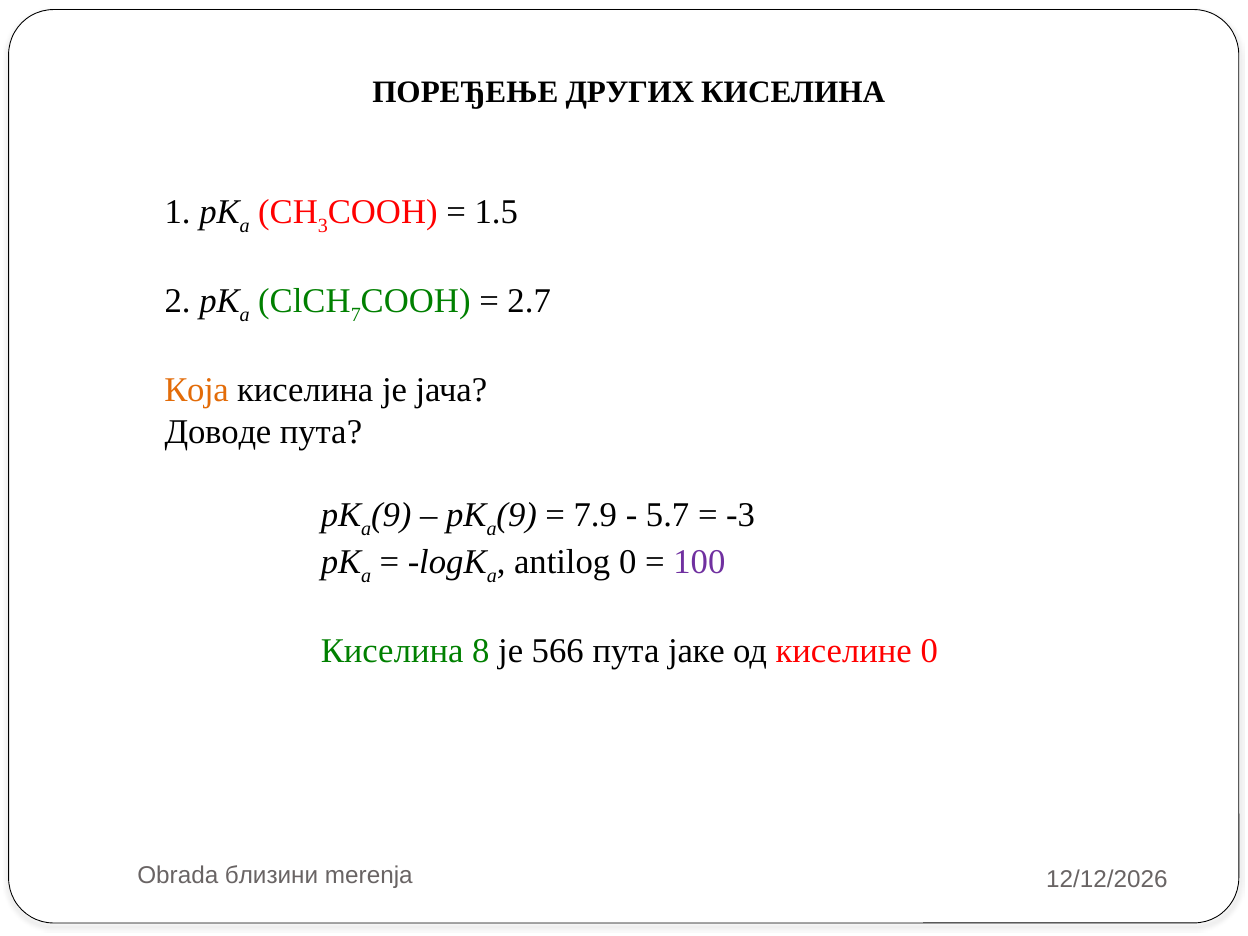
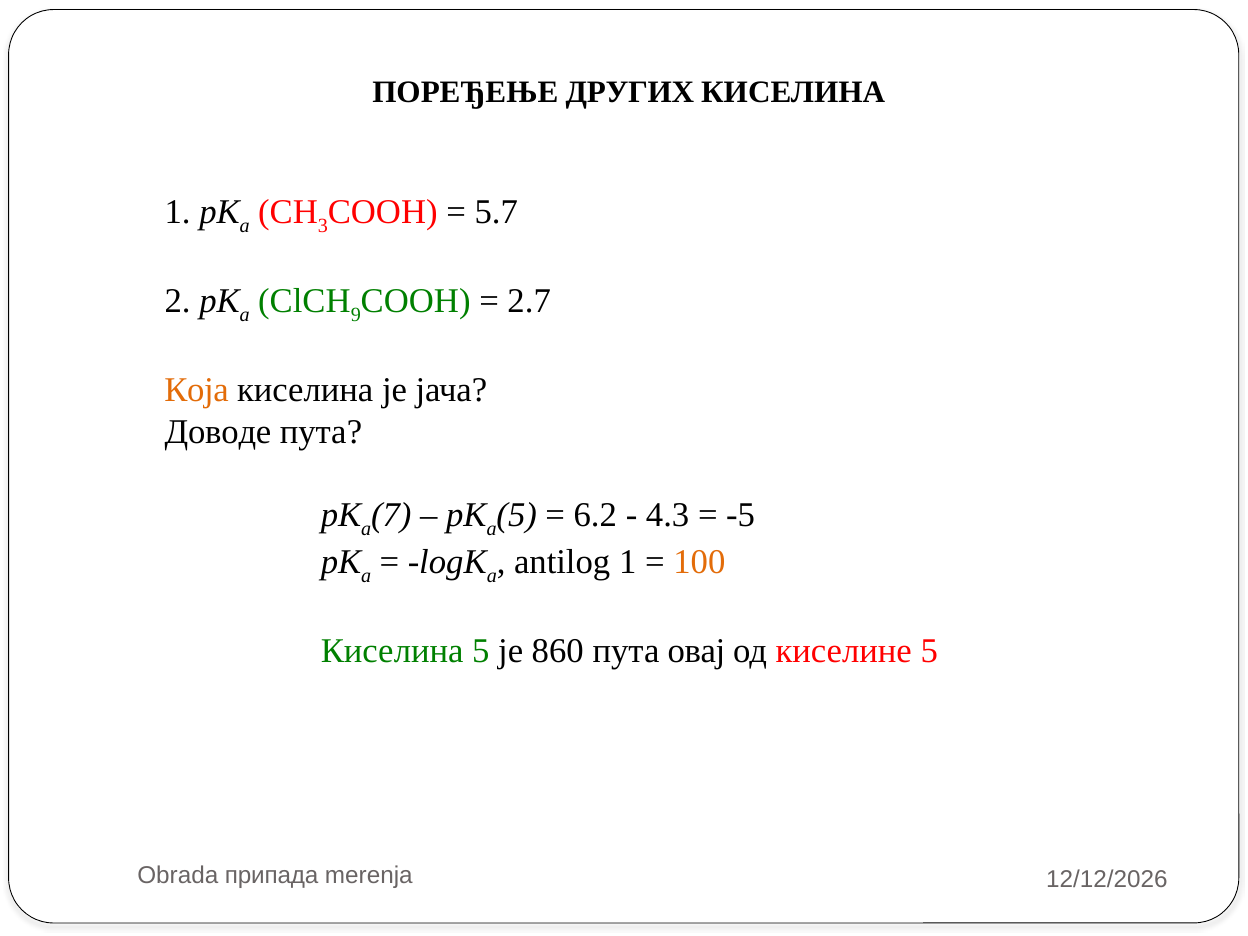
1.5: 1.5 -> 5.7
7: 7 -> 9
9 at (391, 515): 9 -> 7
9 at (517, 515): 9 -> 5
7.9: 7.9 -> 6.2
5.7: 5.7 -> 4.3
-3: -3 -> -5
antilog 0: 0 -> 1
100 colour: purple -> orange
Киселина 8: 8 -> 5
566: 566 -> 860
јаке: јаке -> овај
киселине 0: 0 -> 5
близини: близини -> припада
